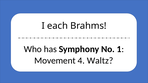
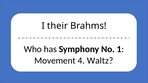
each: each -> their
